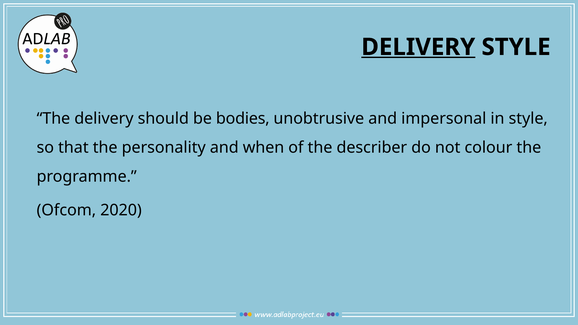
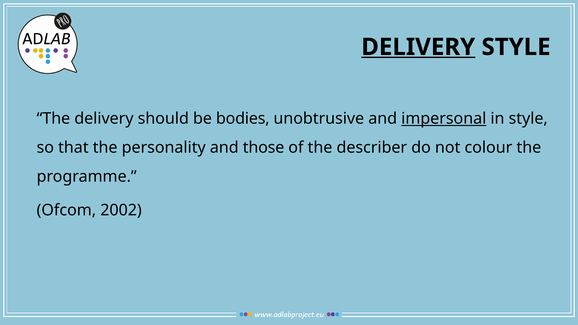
impersonal underline: none -> present
when: when -> those
2020: 2020 -> 2002
